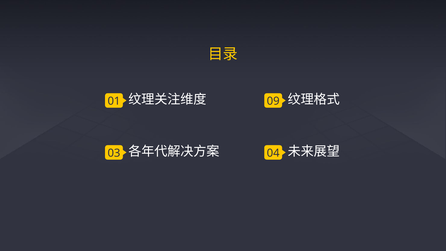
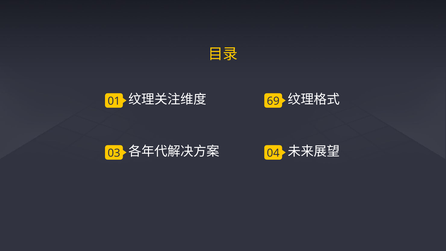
09: 09 -> 69
